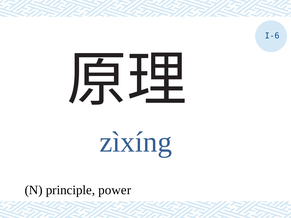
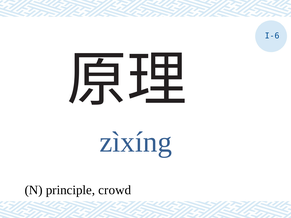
power: power -> crowd
